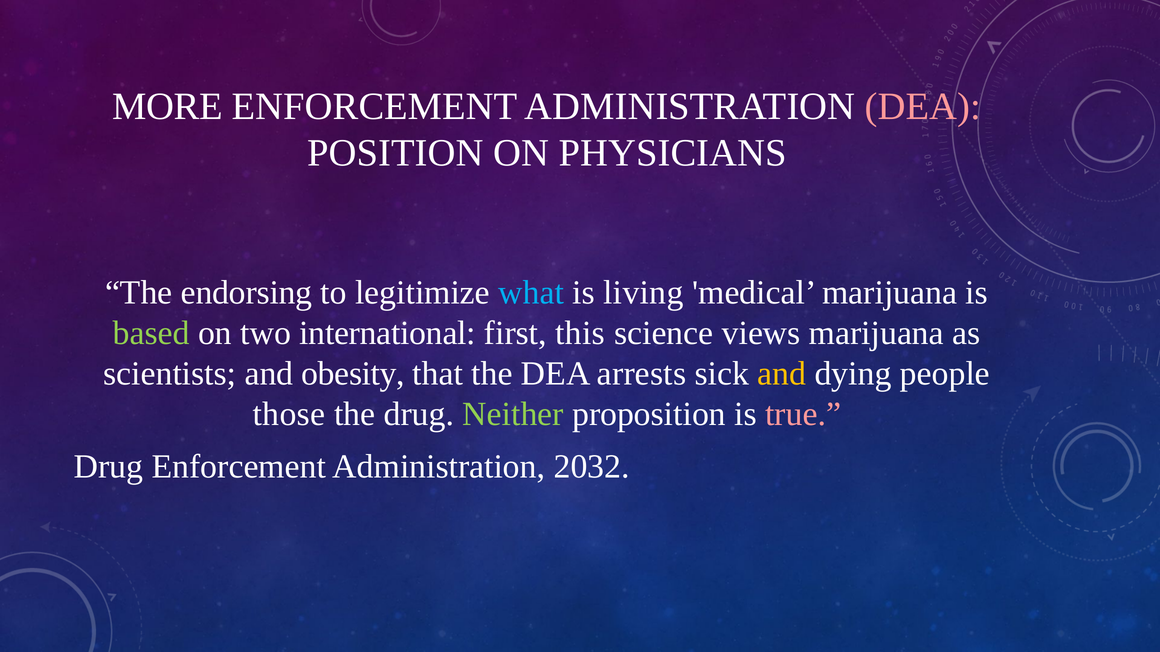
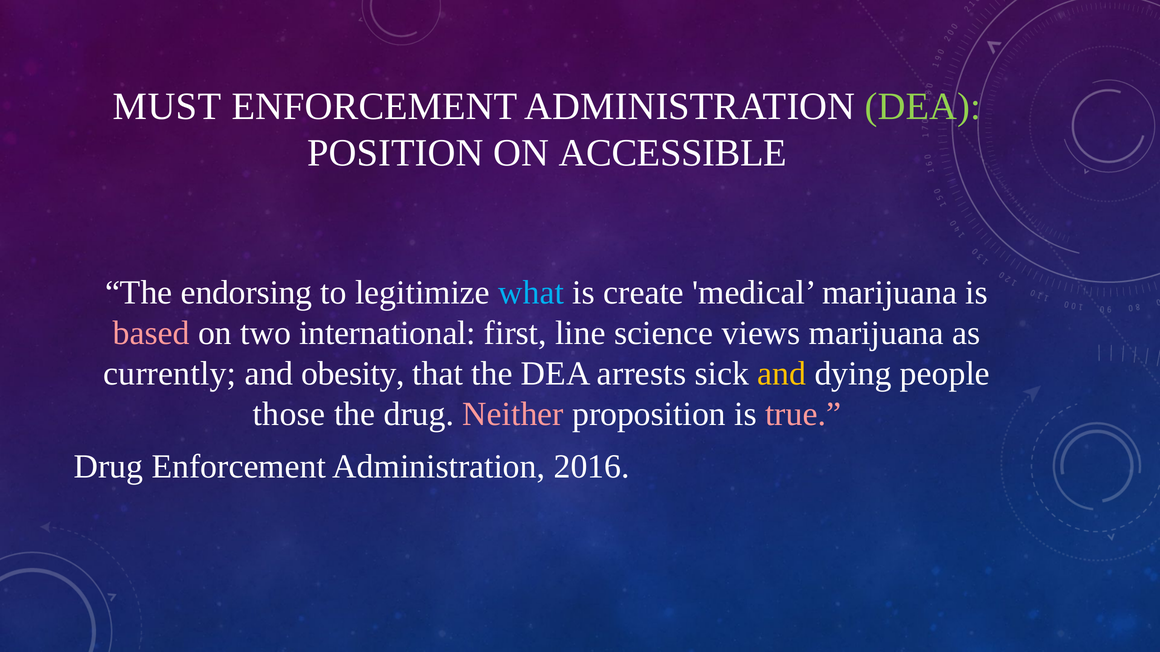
MORE: MORE -> MUST
DEA at (923, 107) colour: pink -> light green
PHYSICIANS: PHYSICIANS -> ACCESSIBLE
living: living -> create
based colour: light green -> pink
this: this -> line
scientists: scientists -> currently
Neither colour: light green -> pink
2032: 2032 -> 2016
